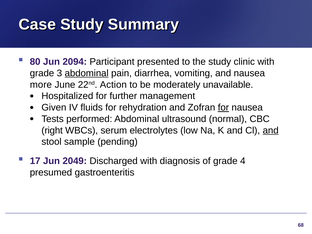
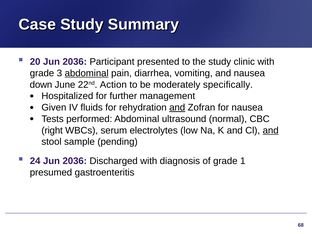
80: 80 -> 20
2094 at (75, 62): 2094 -> 2036
more: more -> down
unavailable: unavailable -> specifically
and at (177, 108) underline: none -> present
for at (223, 108) underline: present -> none
17: 17 -> 24
2049 at (75, 161): 2049 -> 2036
4: 4 -> 1
